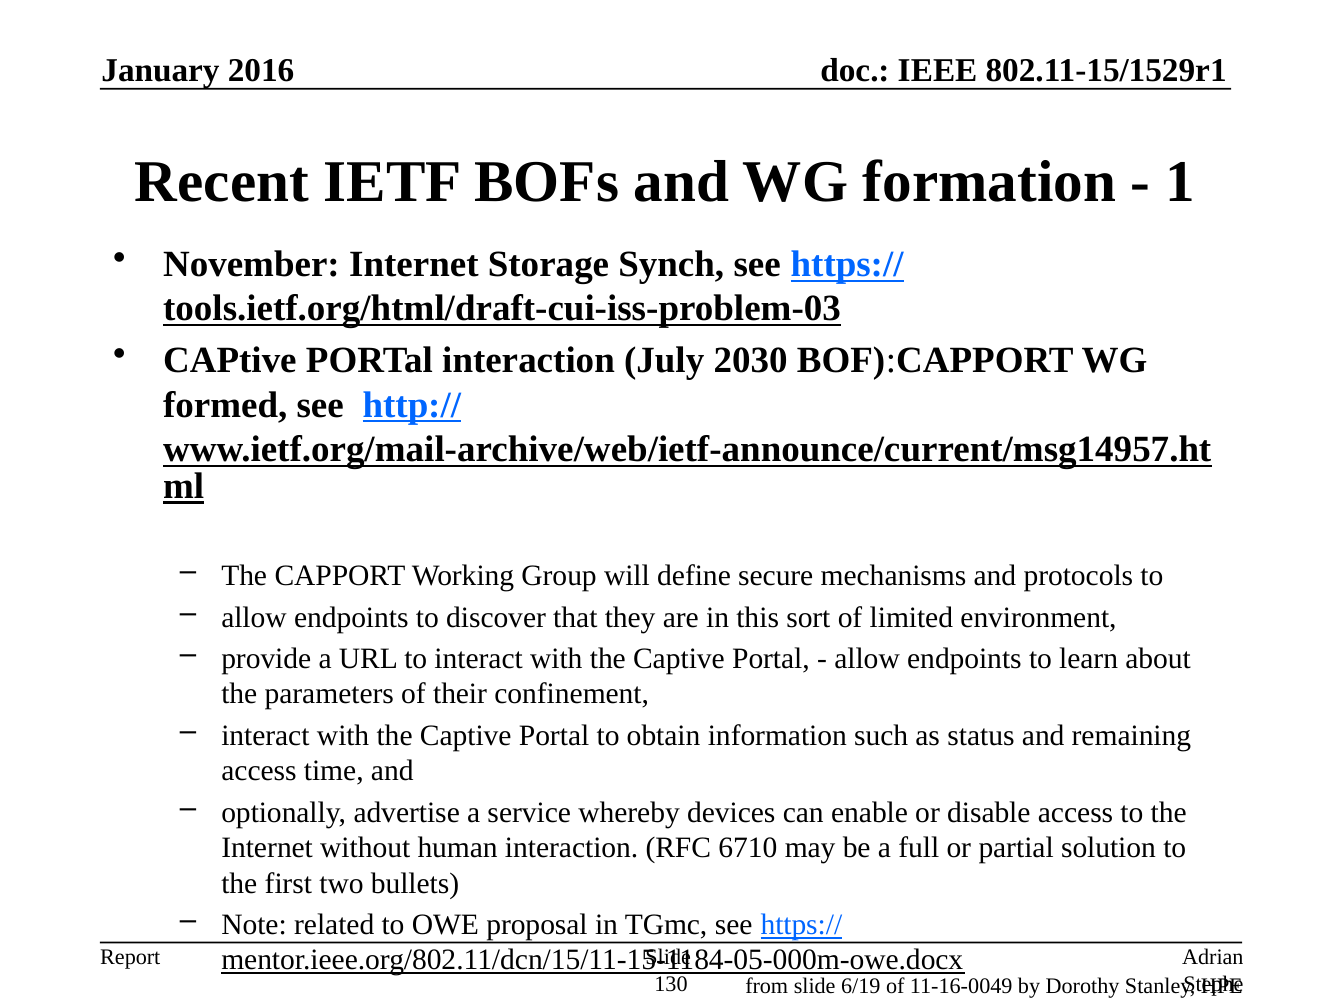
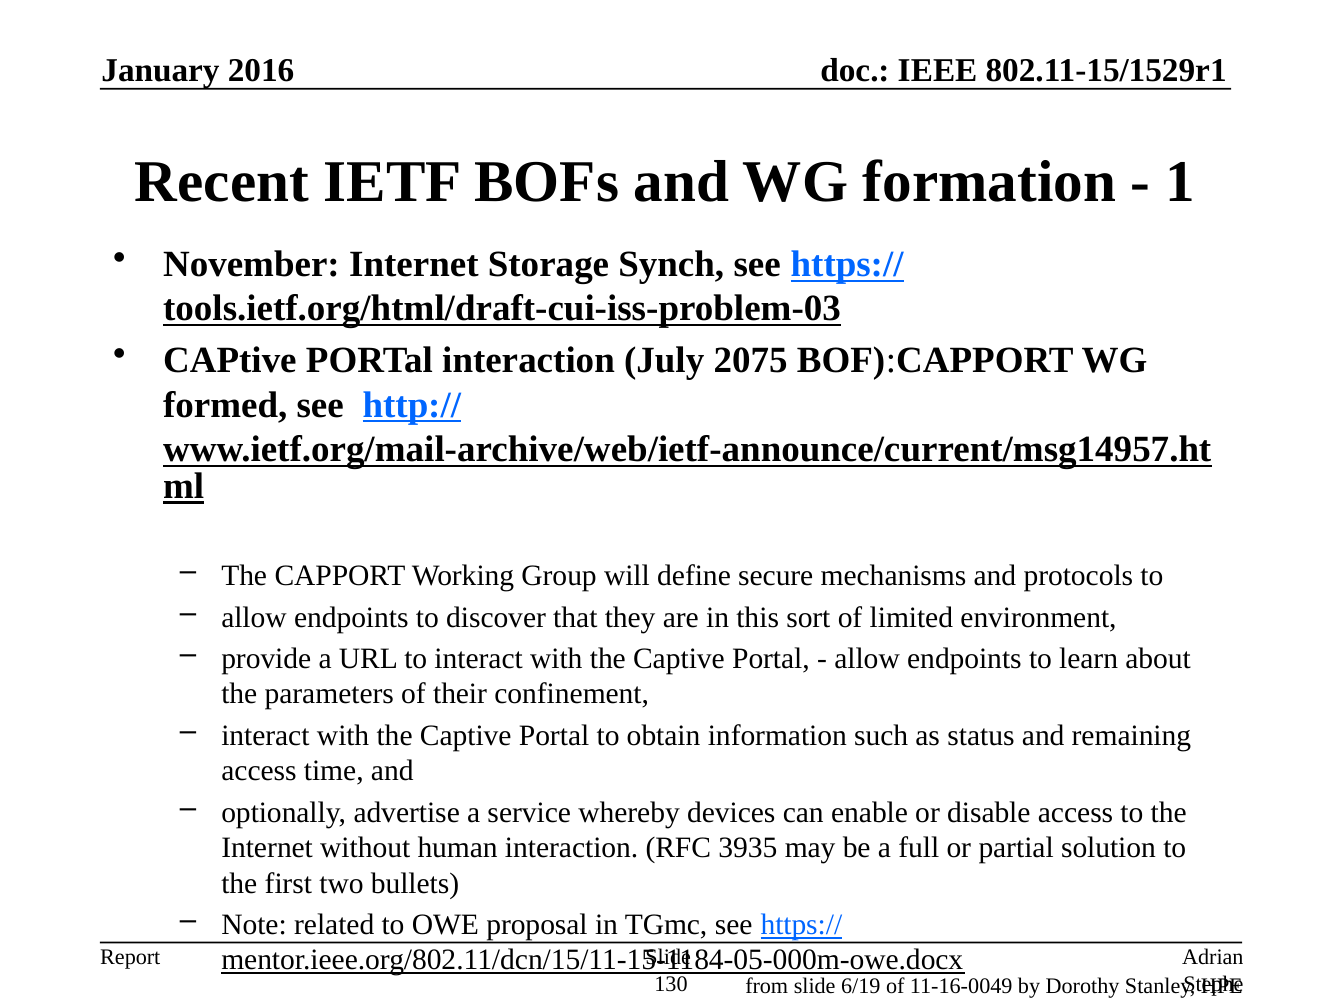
2030: 2030 -> 2075
6710: 6710 -> 3935
